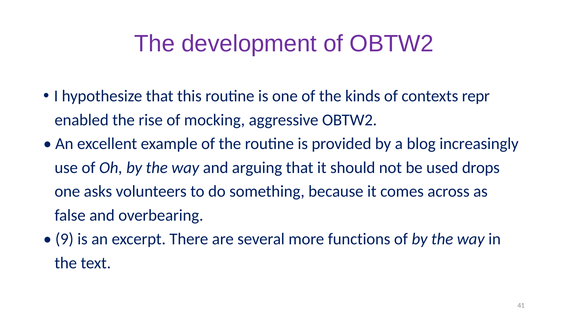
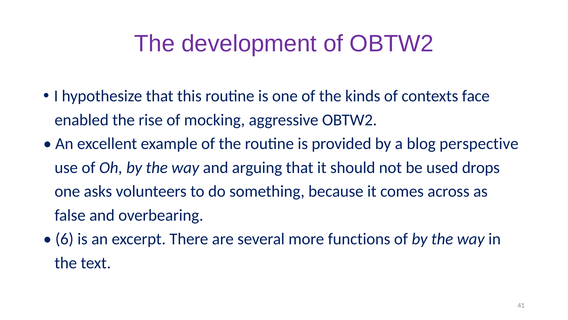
repr: repr -> face
increasingly: increasingly -> perspective
9: 9 -> 6
